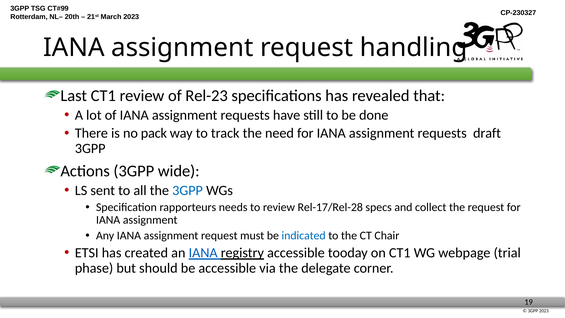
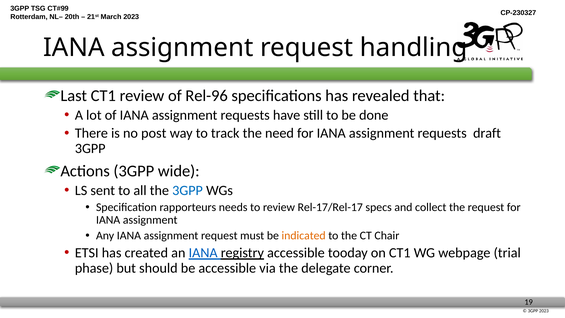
Rel-23: Rel-23 -> Rel-96
pack: pack -> post
Rel-17/Rel-28: Rel-17/Rel-28 -> Rel-17/Rel-17
indicated colour: blue -> orange
